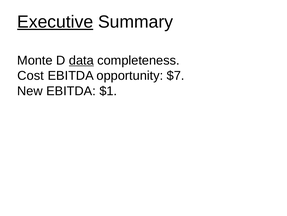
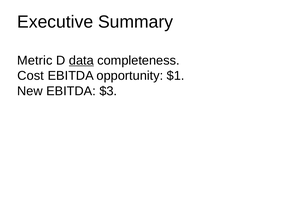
Executive underline: present -> none
Monte: Monte -> Metric
$7: $7 -> $1
$1: $1 -> $3
